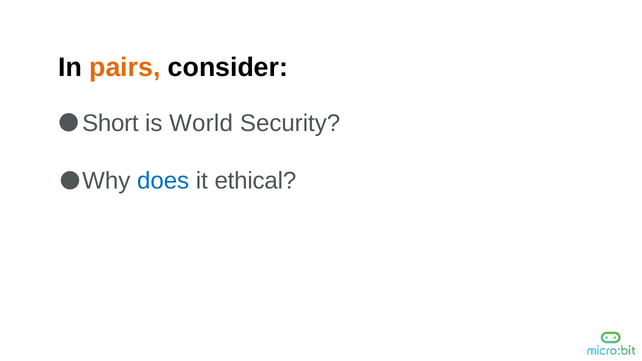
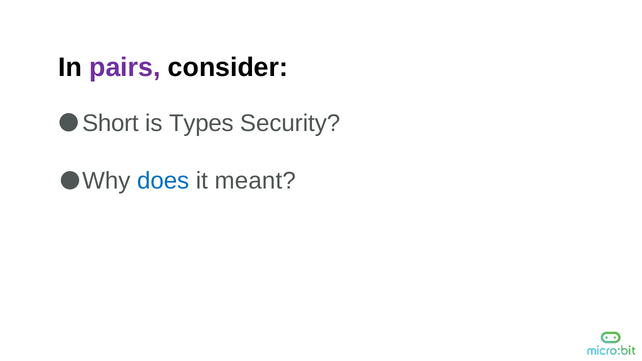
pairs colour: orange -> purple
World: World -> Types
ethical: ethical -> meant
